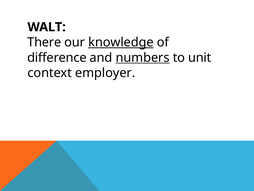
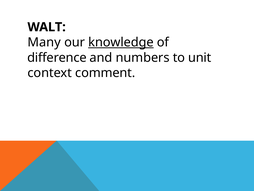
There: There -> Many
numbers underline: present -> none
employer: employer -> comment
